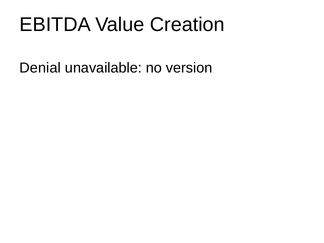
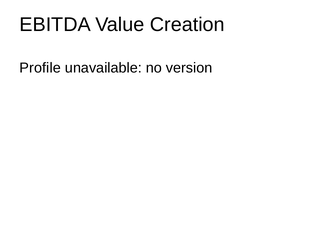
Denial: Denial -> Profile
